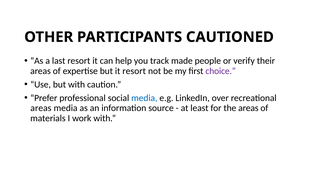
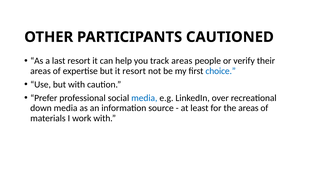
track made: made -> areas
choice colour: purple -> blue
areas at (41, 108): areas -> down
